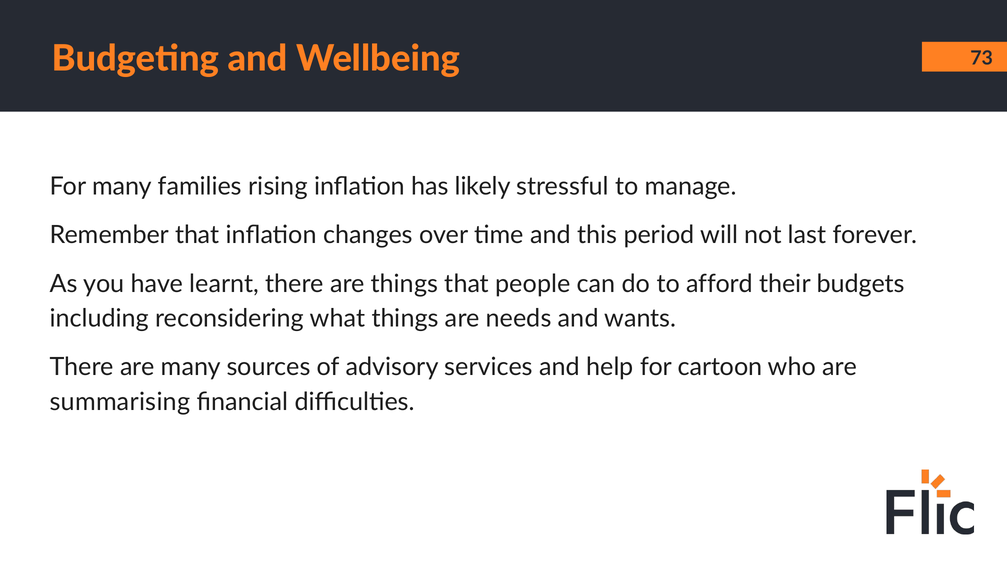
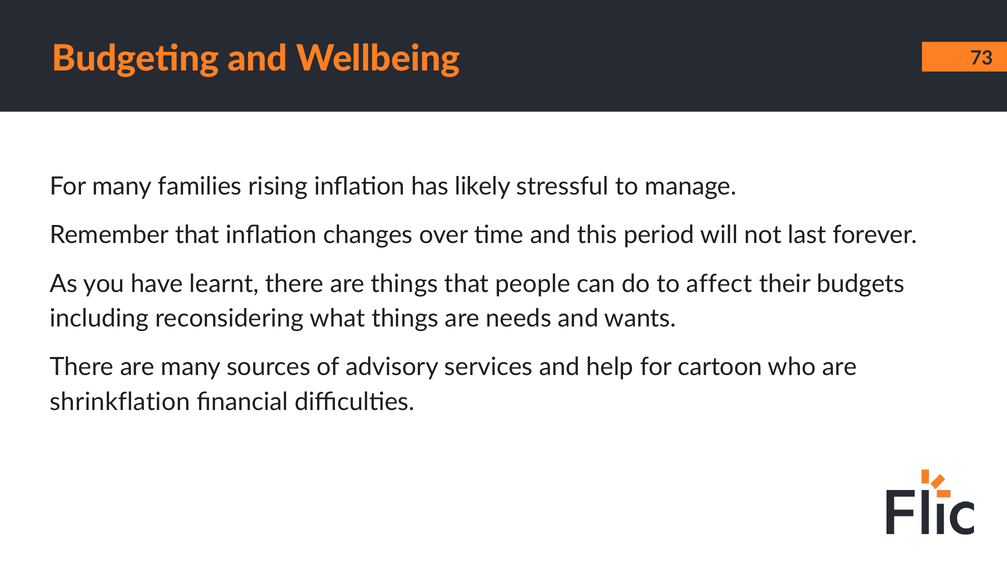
afford: afford -> affect
summarising: summarising -> shrinkflation
